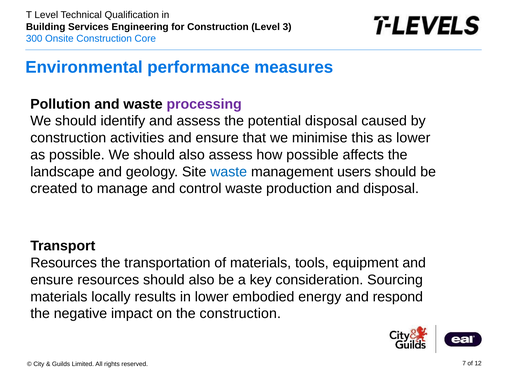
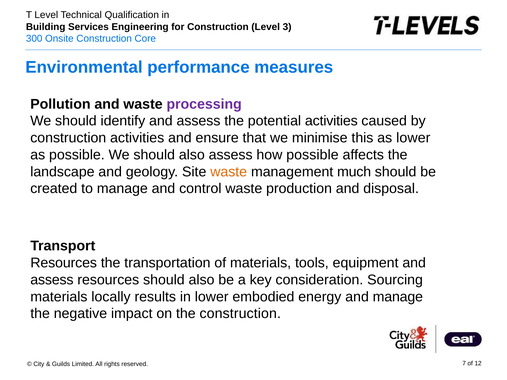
potential disposal: disposal -> activities
waste at (229, 172) colour: blue -> orange
users: users -> much
ensure at (52, 280): ensure -> assess
and respond: respond -> manage
